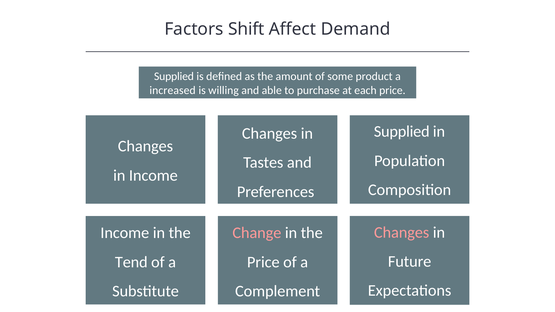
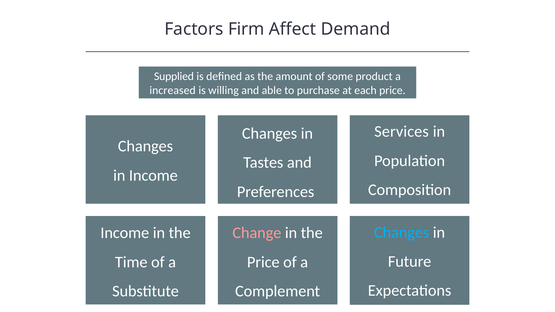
Shift: Shift -> Firm
Supplied at (402, 132): Supplied -> Services
Changes at (402, 232) colour: pink -> light blue
Tend: Tend -> Time
